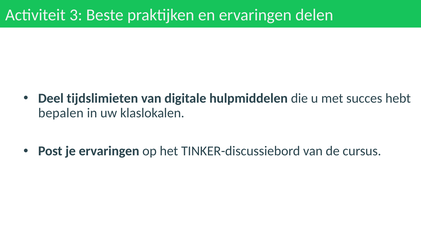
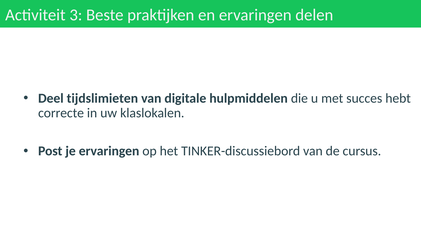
bepalen: bepalen -> correcte
